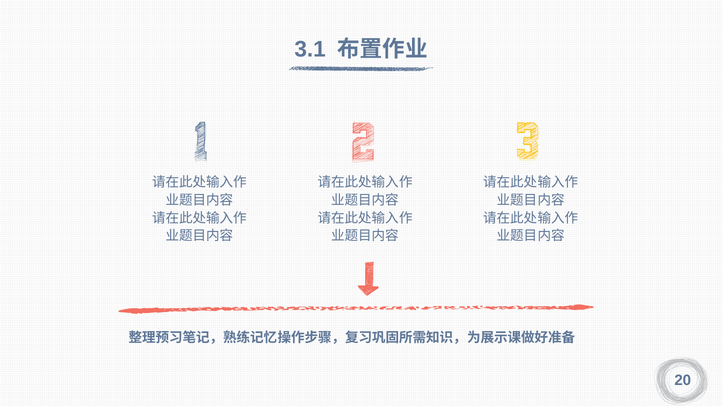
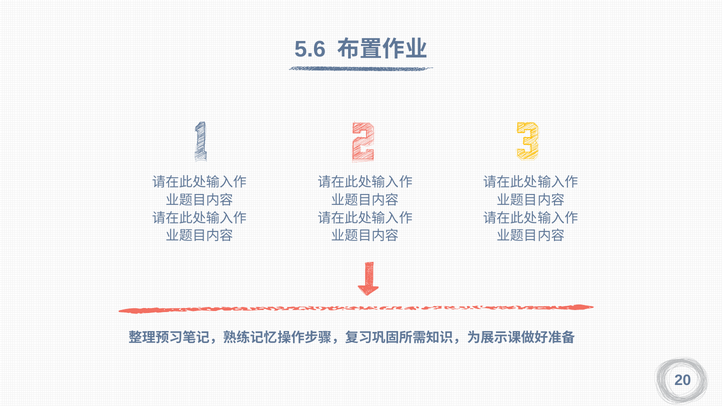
3.1: 3.1 -> 5.6
